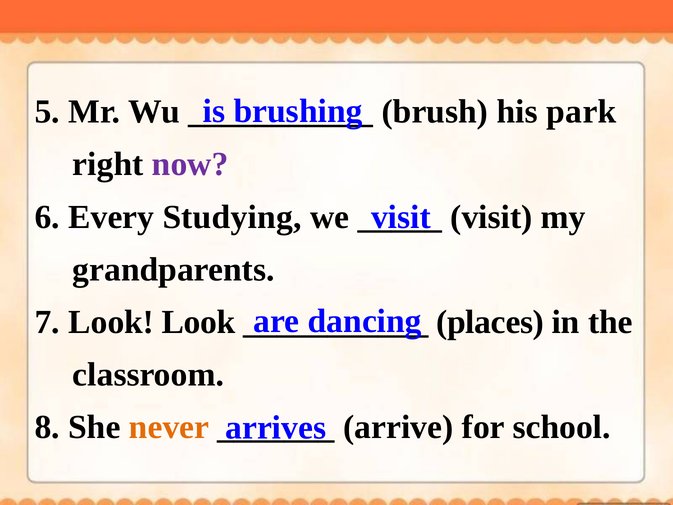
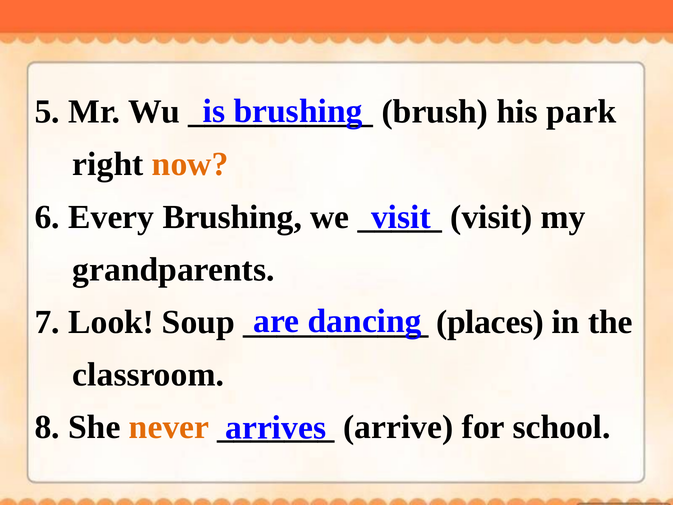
now colour: purple -> orange
Every Studying: Studying -> Brushing
Look Look: Look -> Soup
